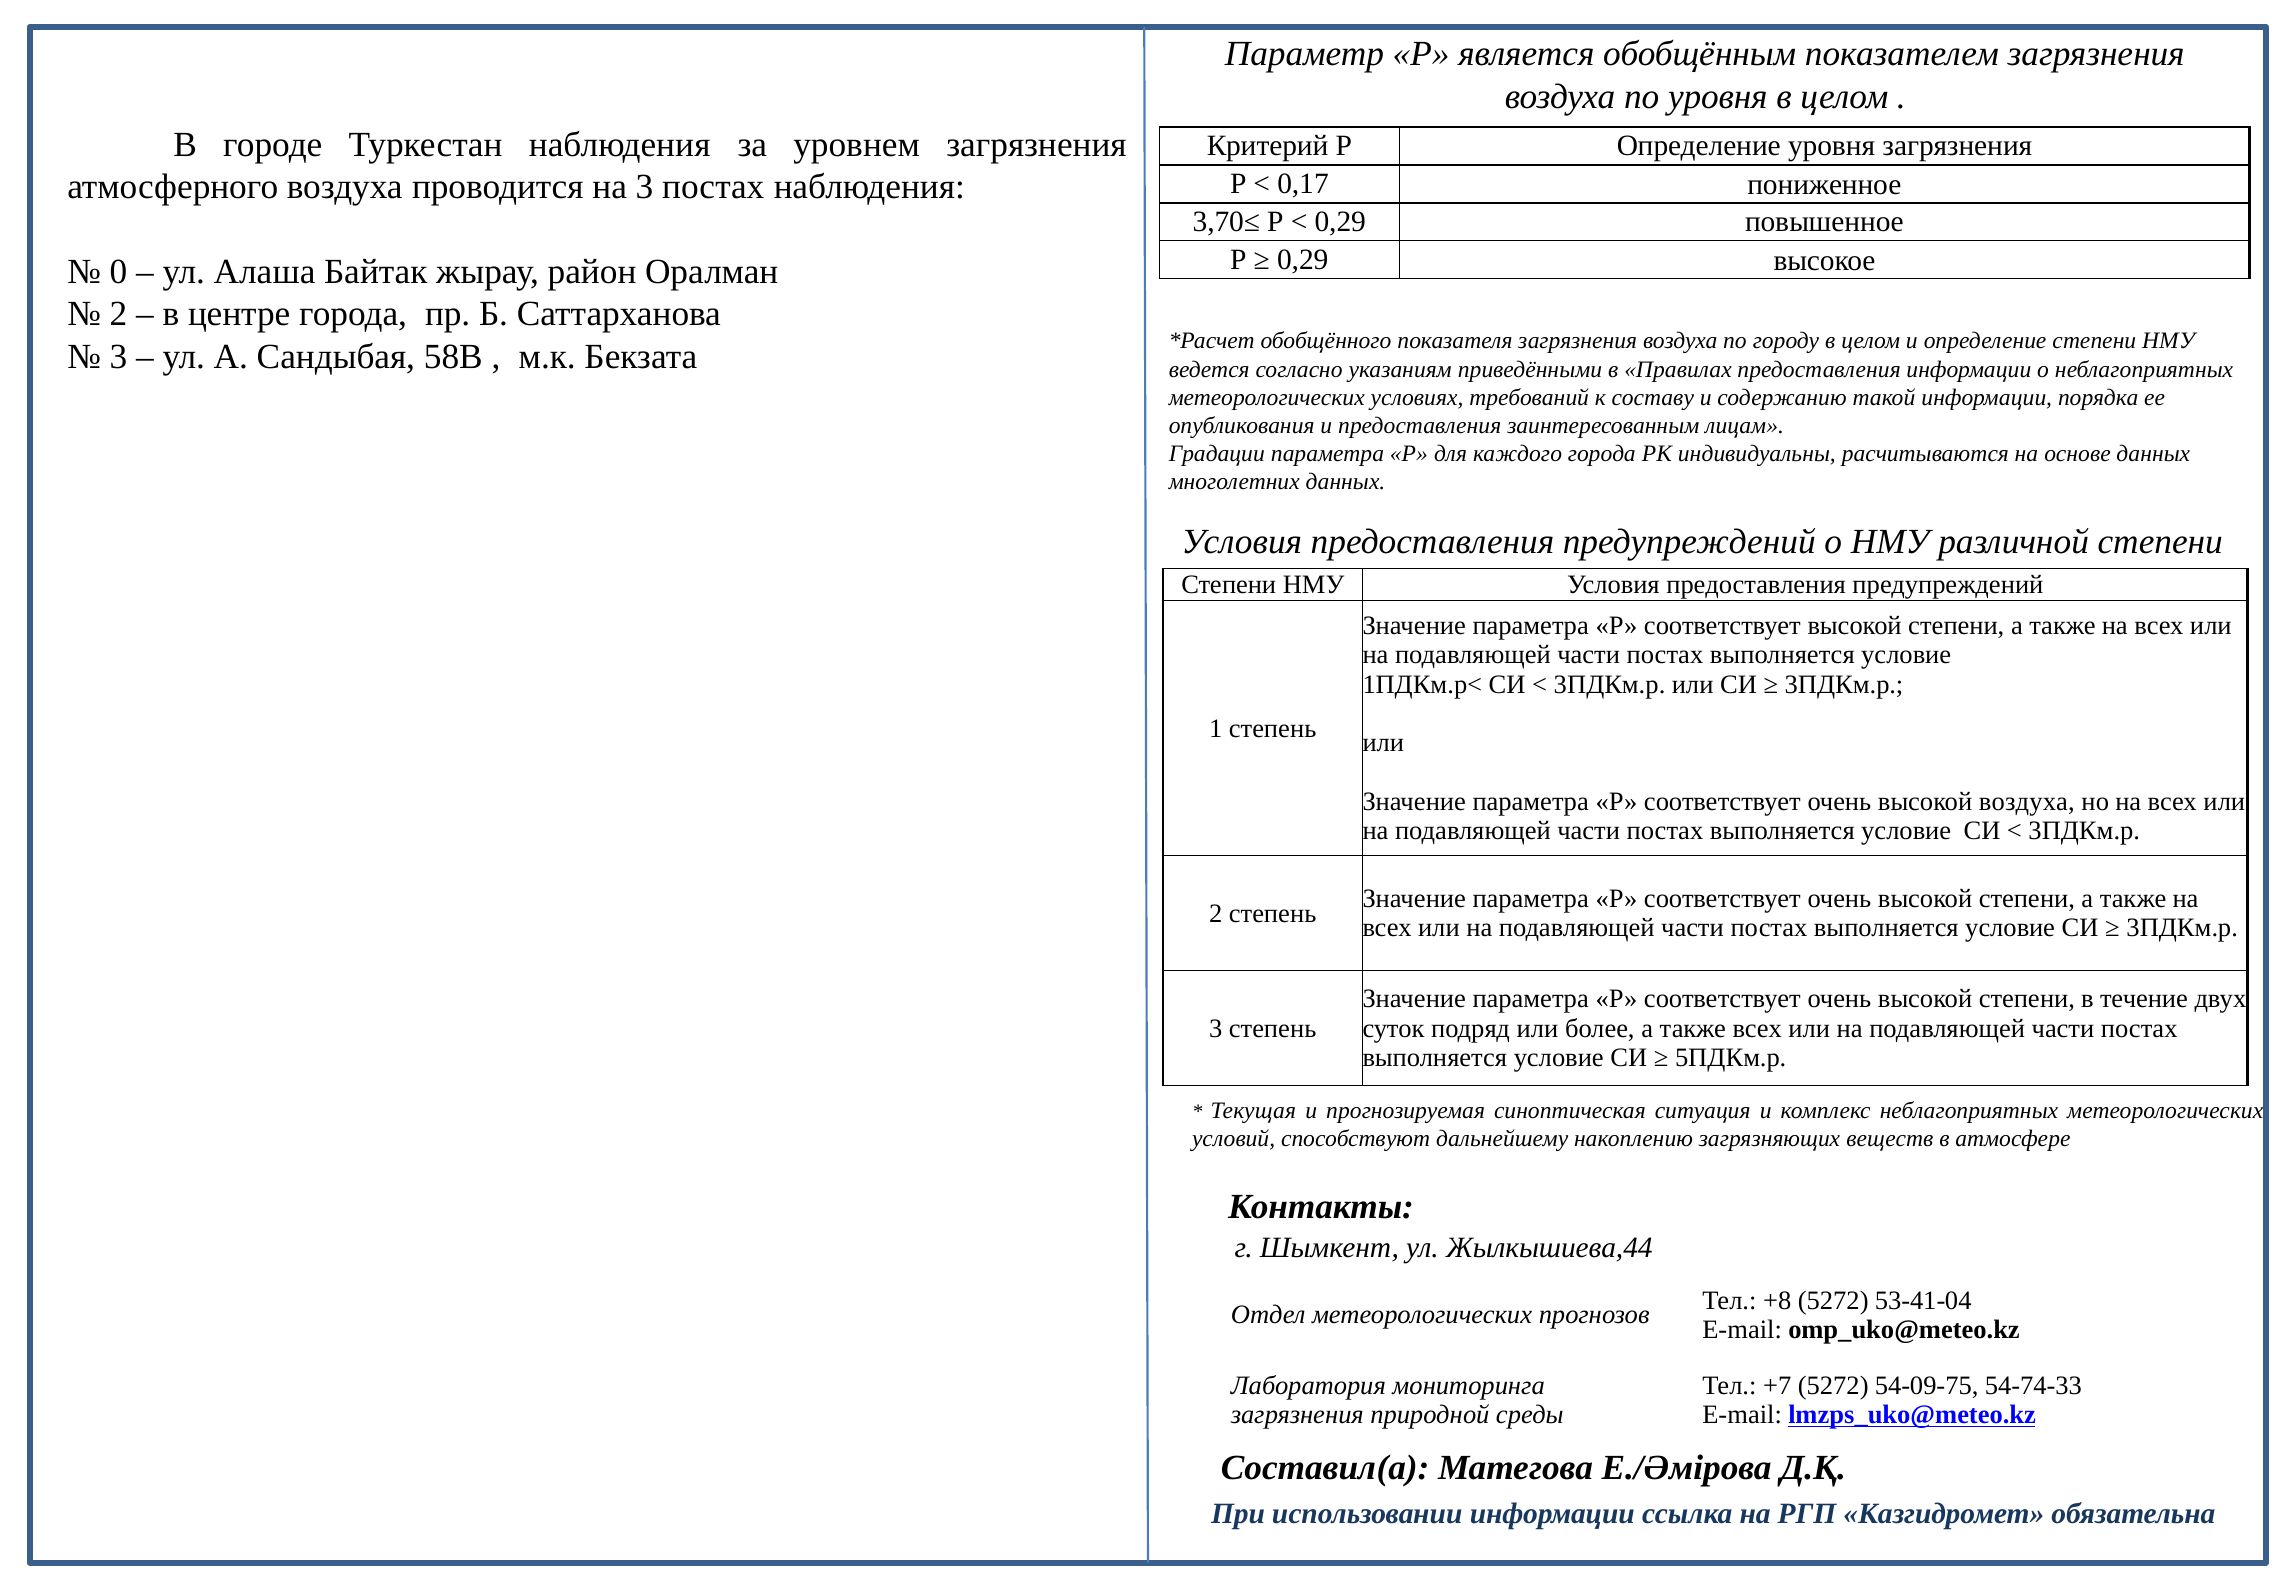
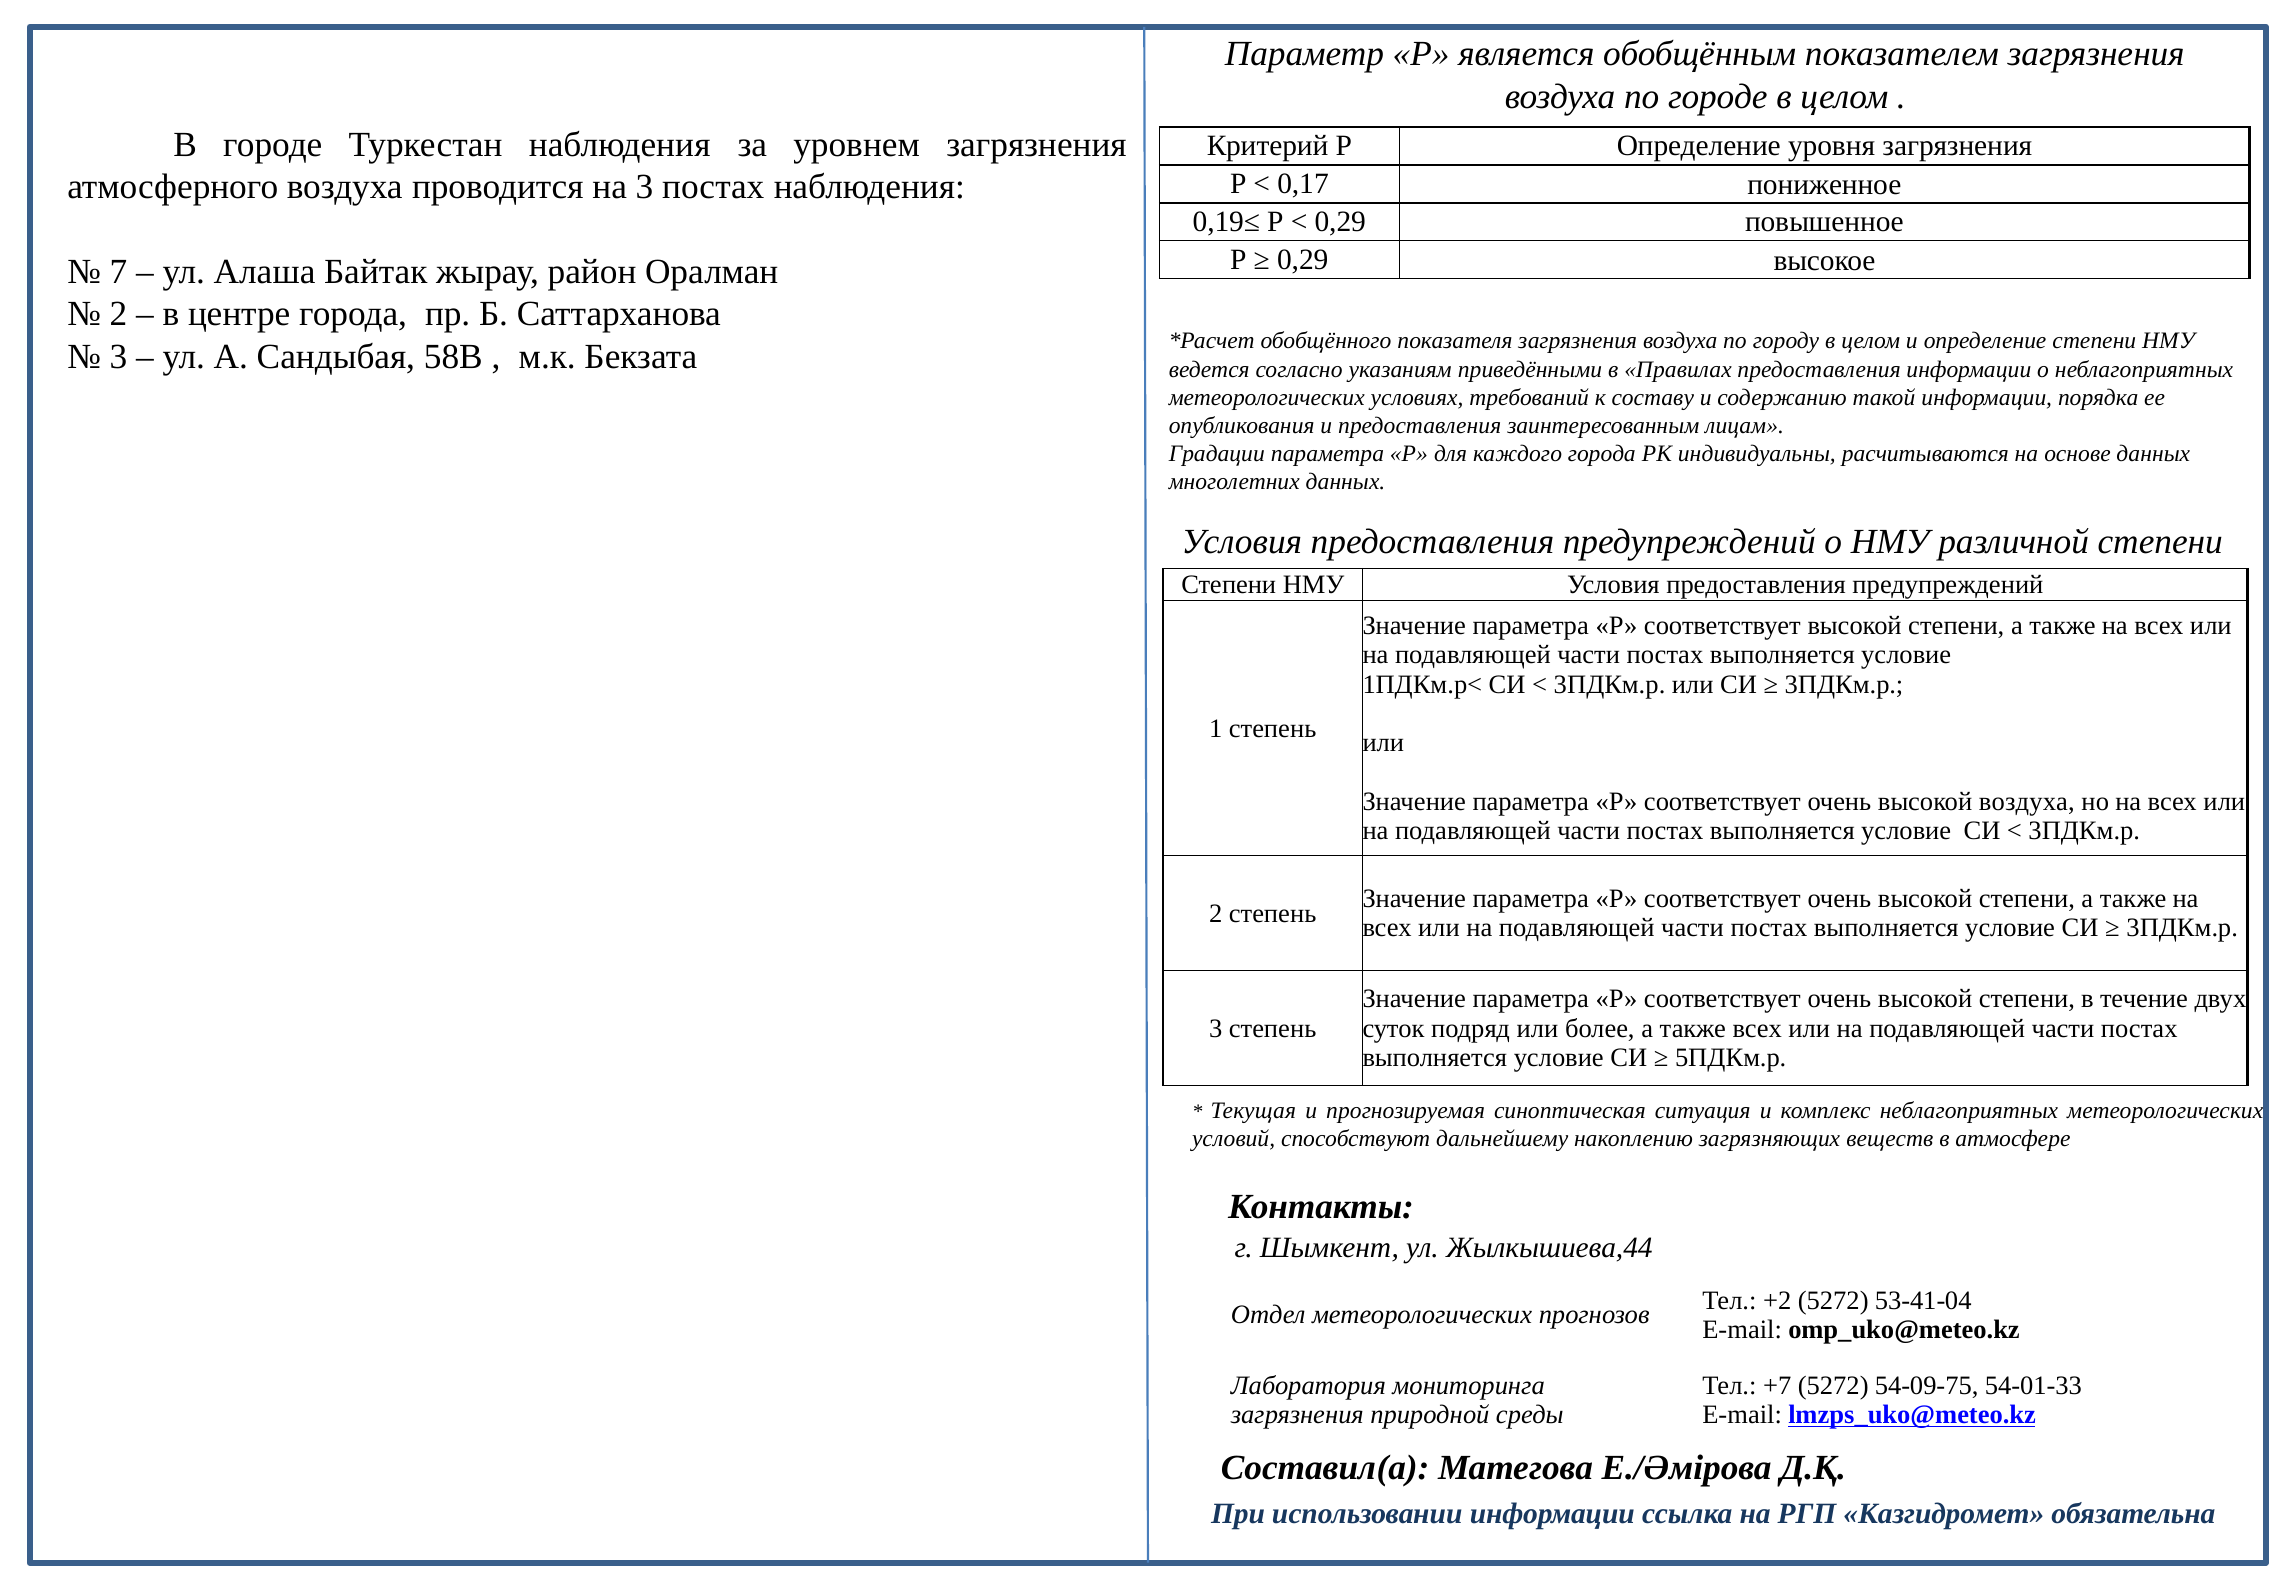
по уровня: уровня -> городе
3,70≤: 3,70≤ -> 0,19≤
0: 0 -> 7
+8: +8 -> +2
54-74-33: 54-74-33 -> 54-01-33
